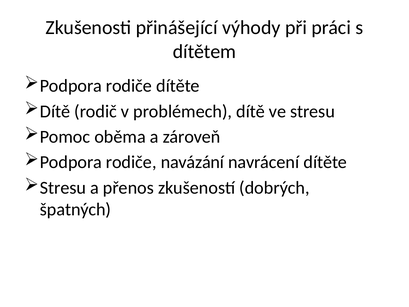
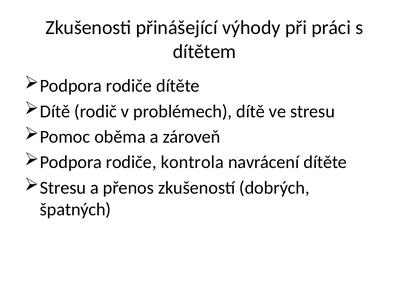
navázání: navázání -> kontrola
